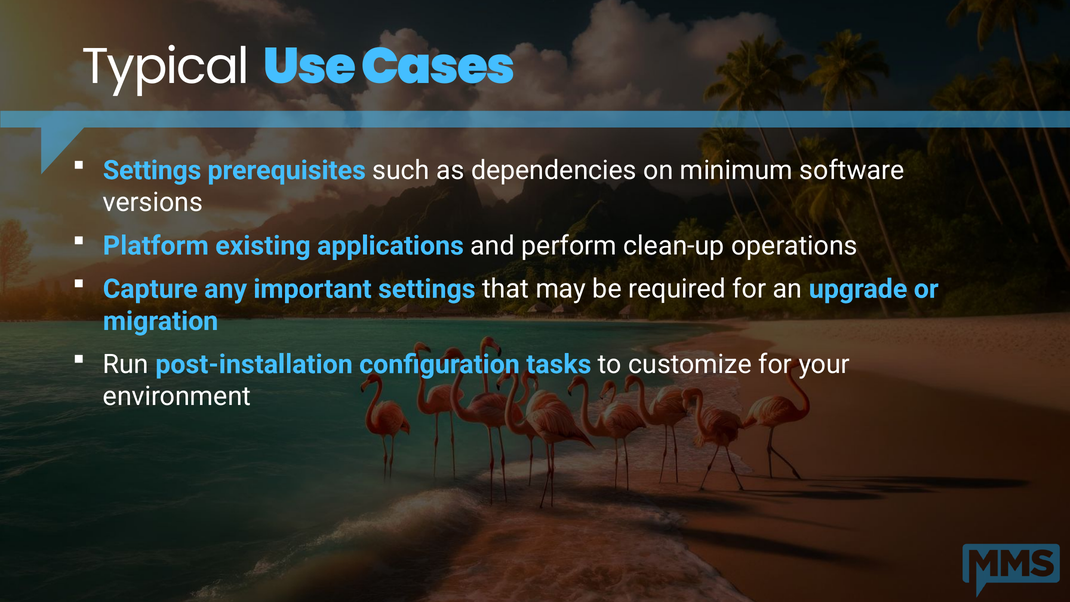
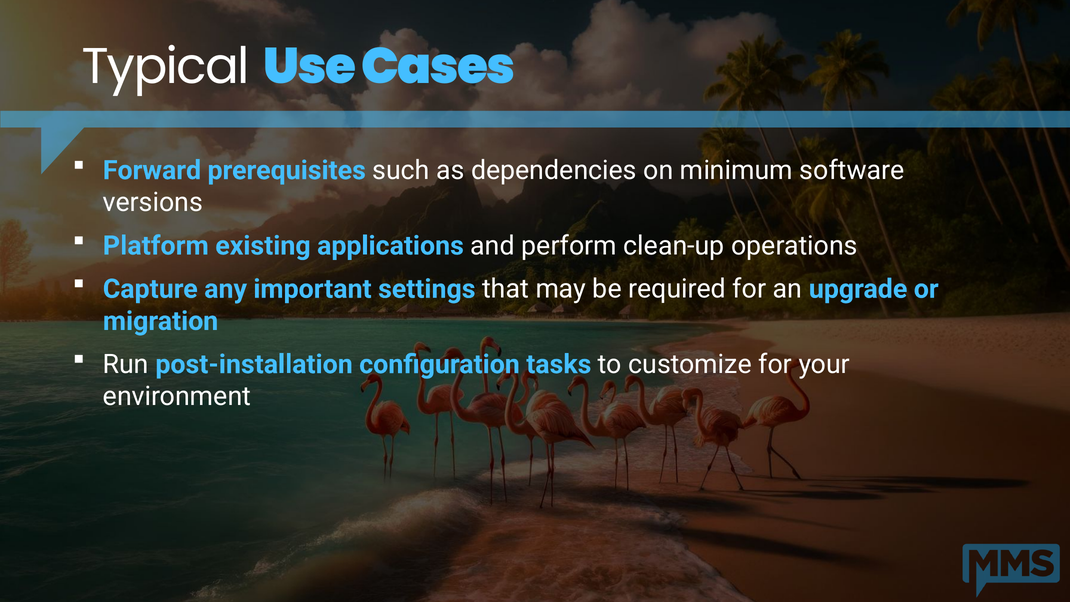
Settings at (152, 170): Settings -> Forward
